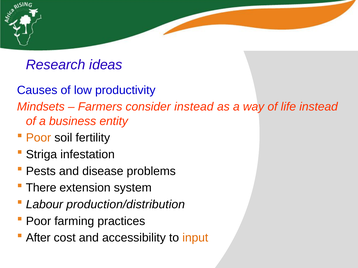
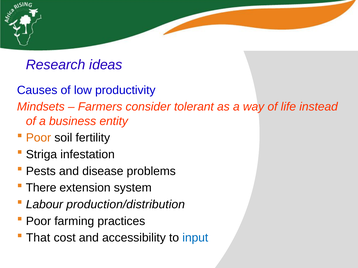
consider instead: instead -> tolerant
After: After -> That
input colour: orange -> blue
